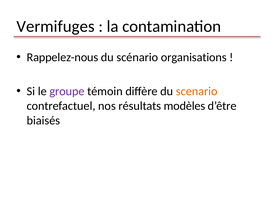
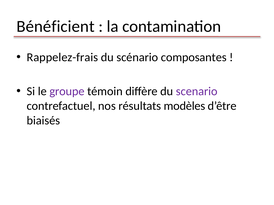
Vermifuges: Vermifuges -> Bénéficient
Rappelez-nous: Rappelez-nous -> Rappelez-frais
organisations: organisations -> composantes
scenario colour: orange -> purple
